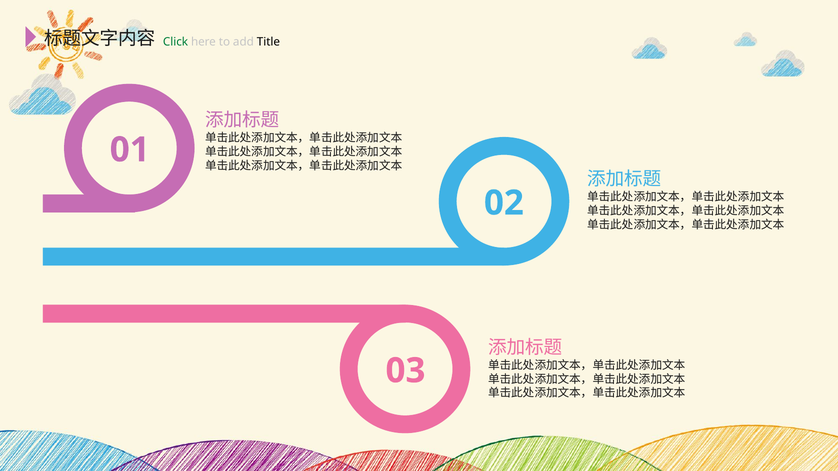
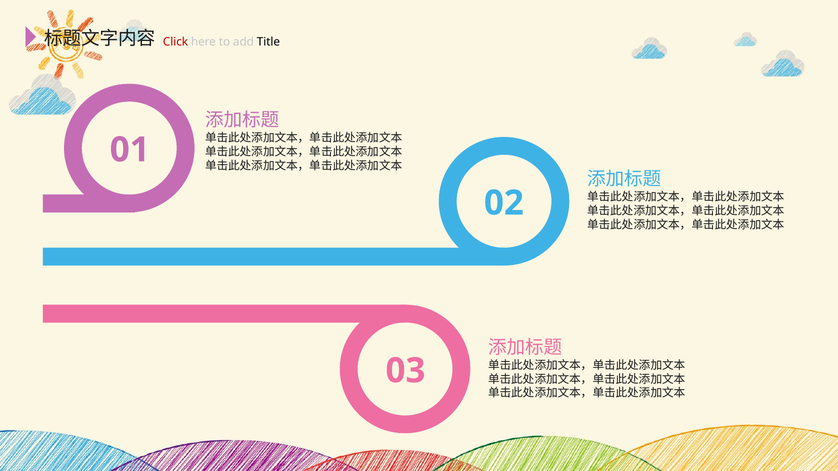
Click colour: green -> red
